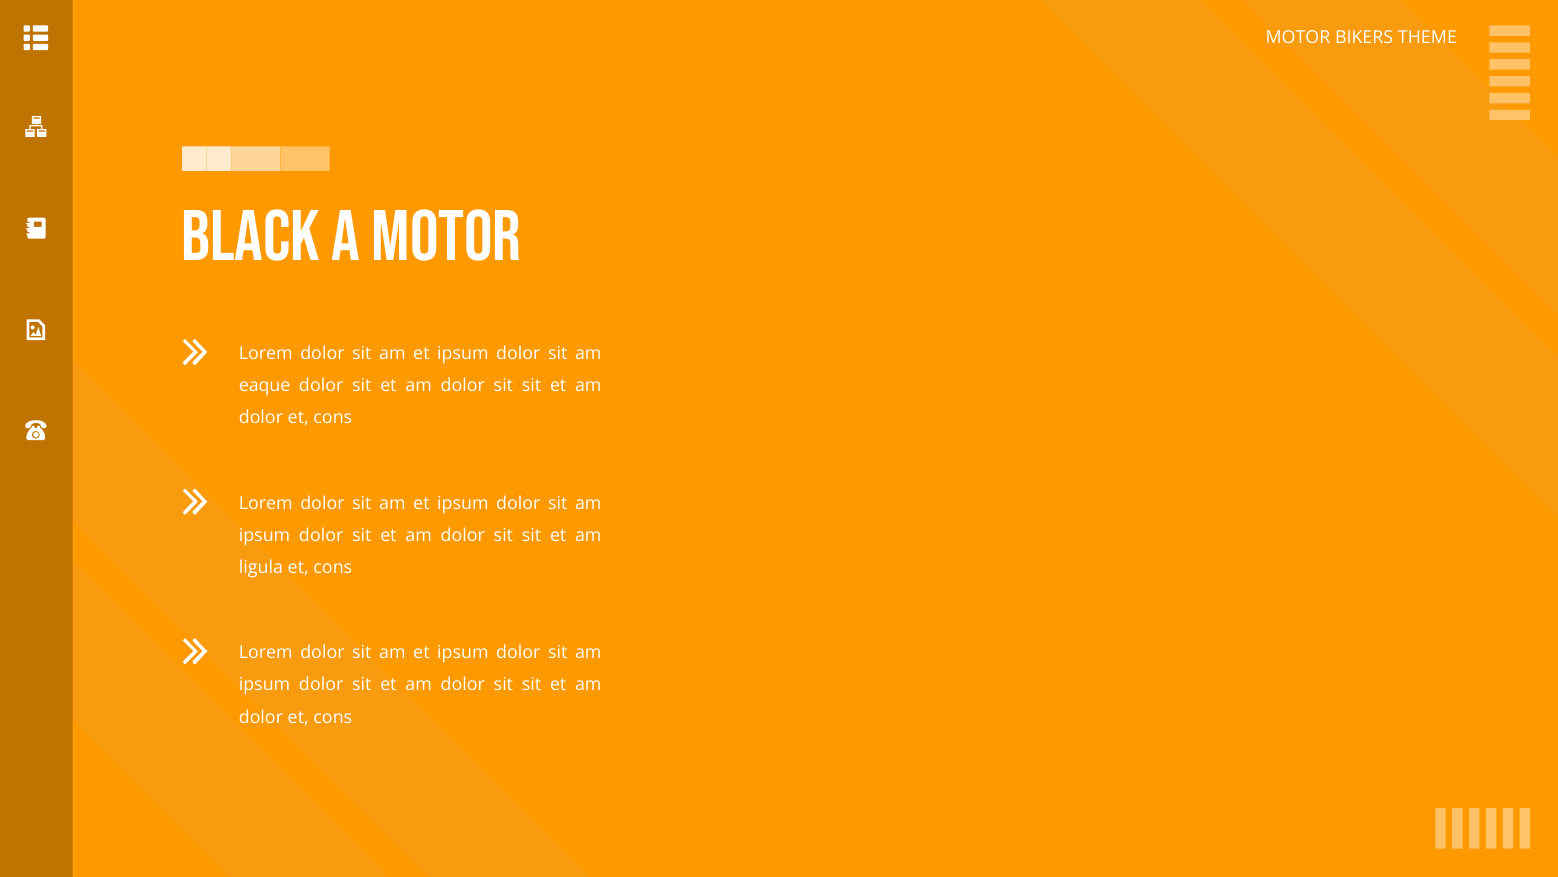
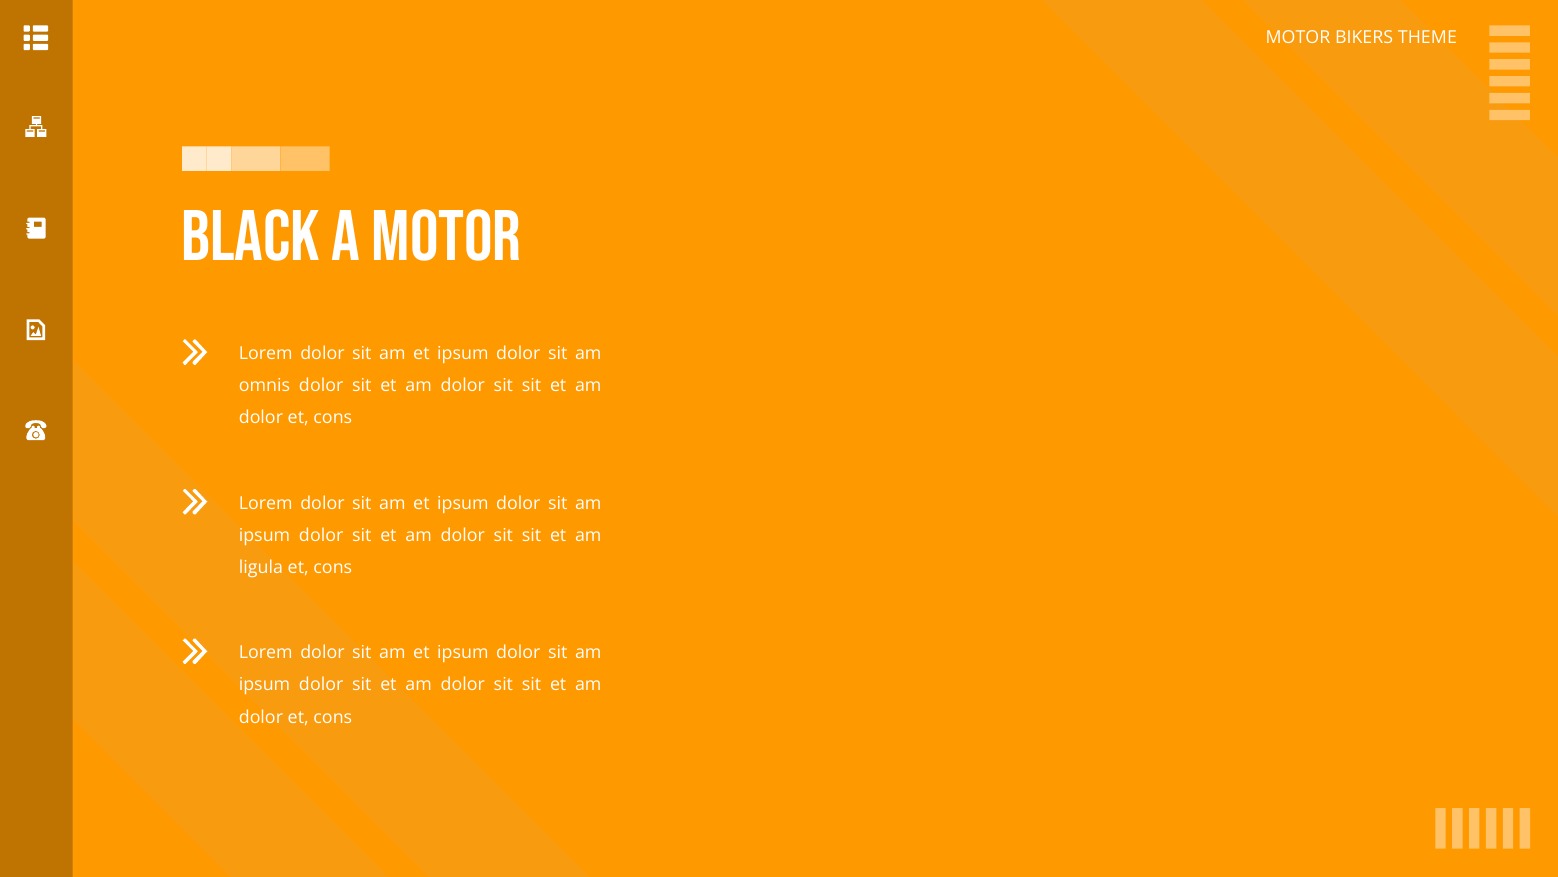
eaque: eaque -> omnis
